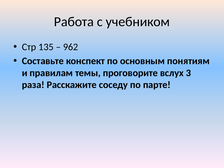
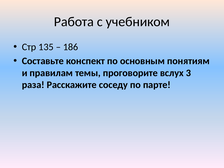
962: 962 -> 186
